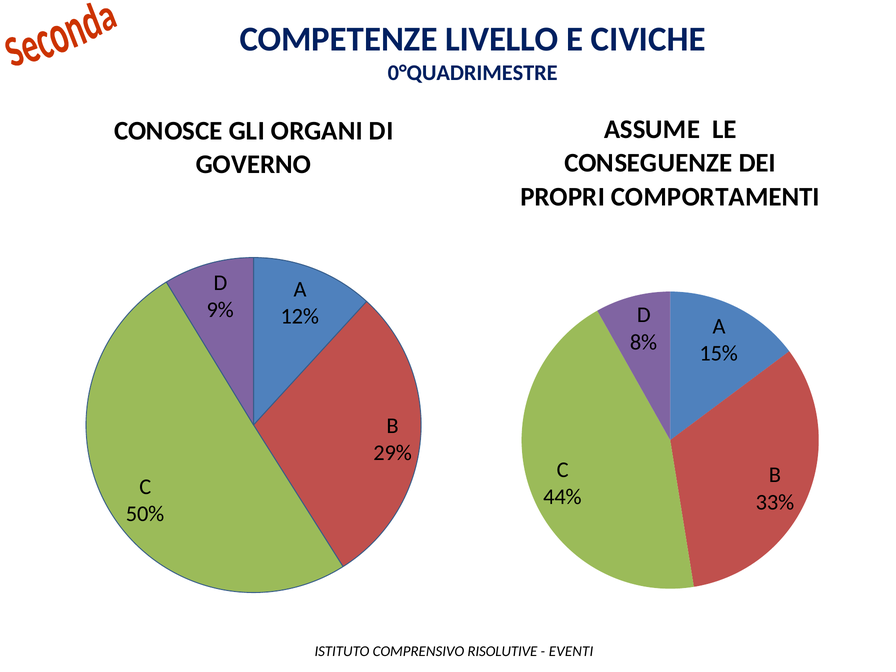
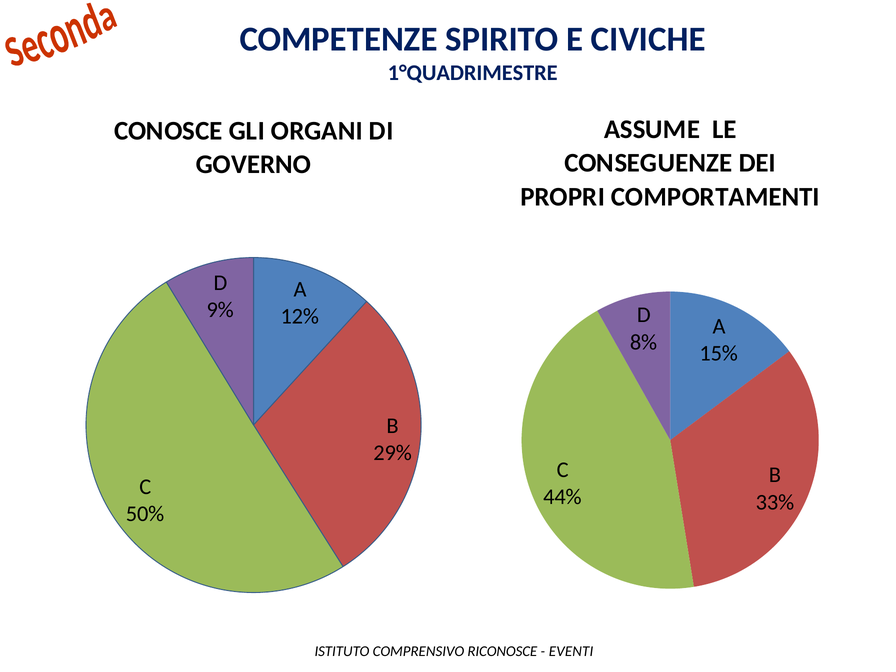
LIVELLO: LIVELLO -> SPIRITO
0°QUADRIMESTRE: 0°QUADRIMESTRE -> 1°QUADRIMESTRE
RISOLUTIVE: RISOLUTIVE -> RICONOSCE
